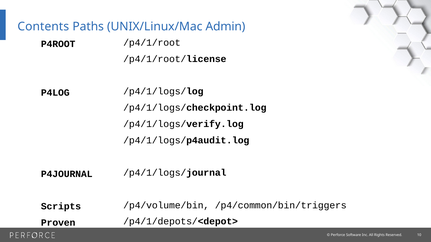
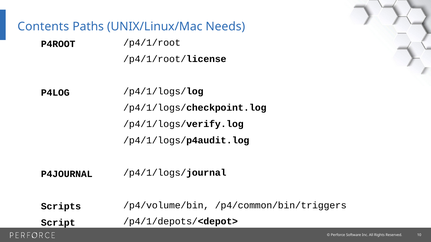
Admin: Admin -> Needs
Proven: Proven -> Script
